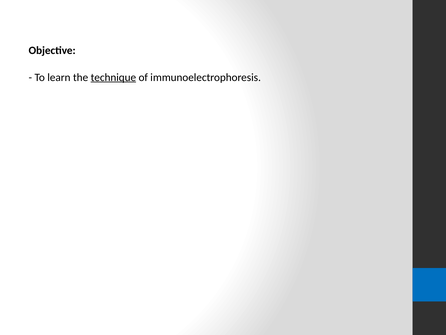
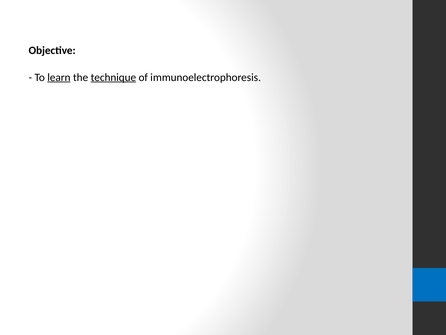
learn underline: none -> present
